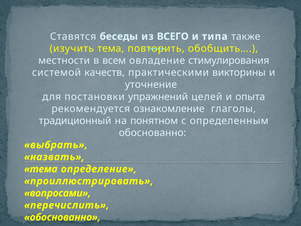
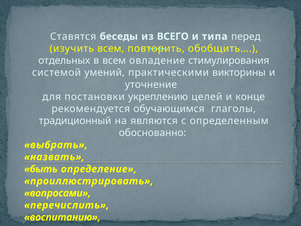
также: также -> перед
изучить тема: тема -> всем
местности: местности -> отдельных
качеств: качеств -> умений
упражнений: упражнений -> укреплению
опыта: опыта -> конце
ознакомление: ознакомление -> обучающимся
понятном: понятном -> являются
тема at (41, 169): тема -> быть
обоснованно at (62, 217): обоснованно -> воспитанию
